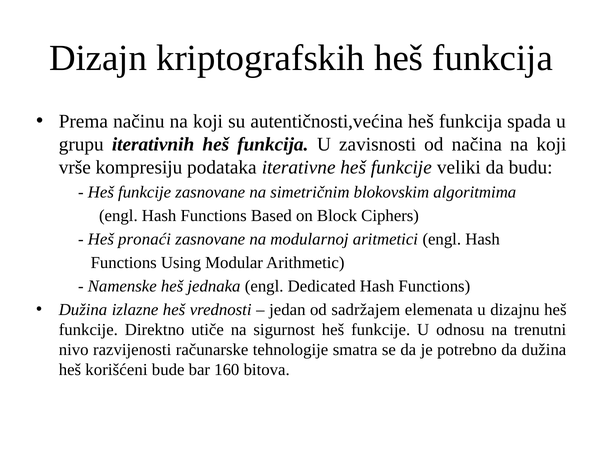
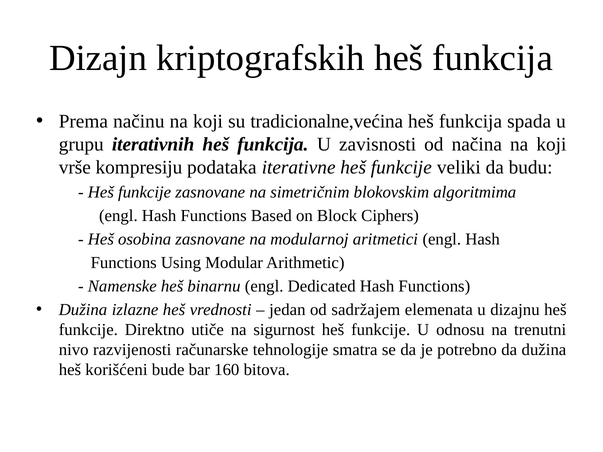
autentičnosti,većina: autentičnosti,većina -> tradicionalne,većina
pronaći: pronaći -> osobina
jednaka: jednaka -> binarnu
